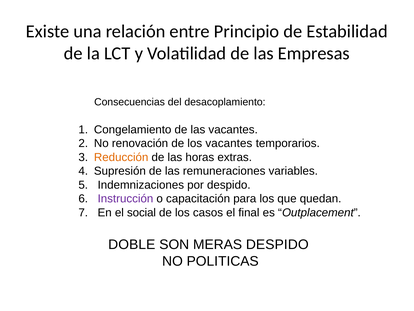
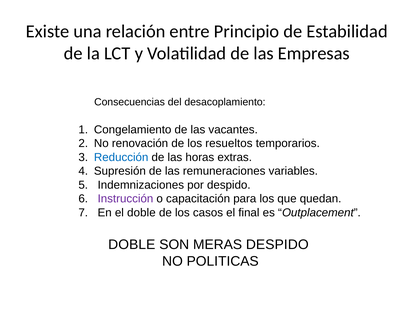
los vacantes: vacantes -> resueltos
Reducción colour: orange -> blue
el social: social -> doble
